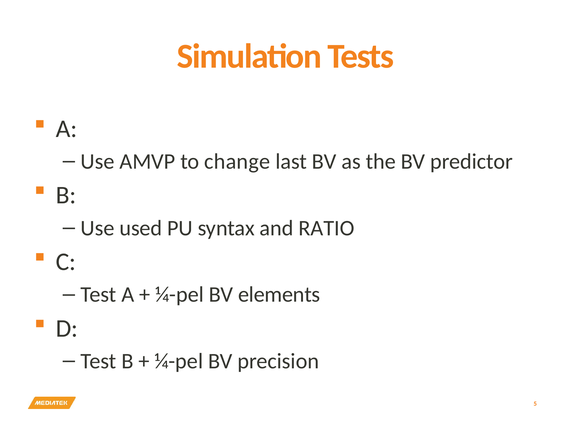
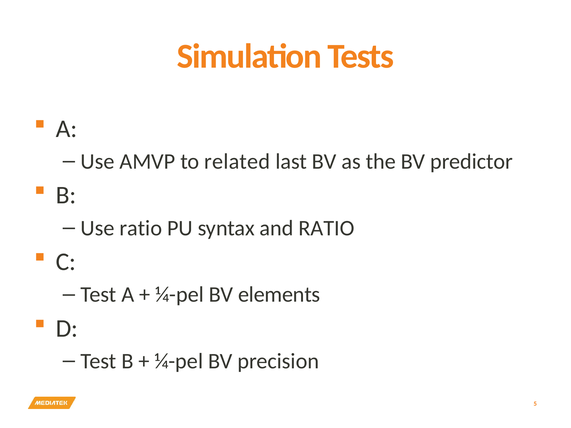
change: change -> related
Use used: used -> ratio
